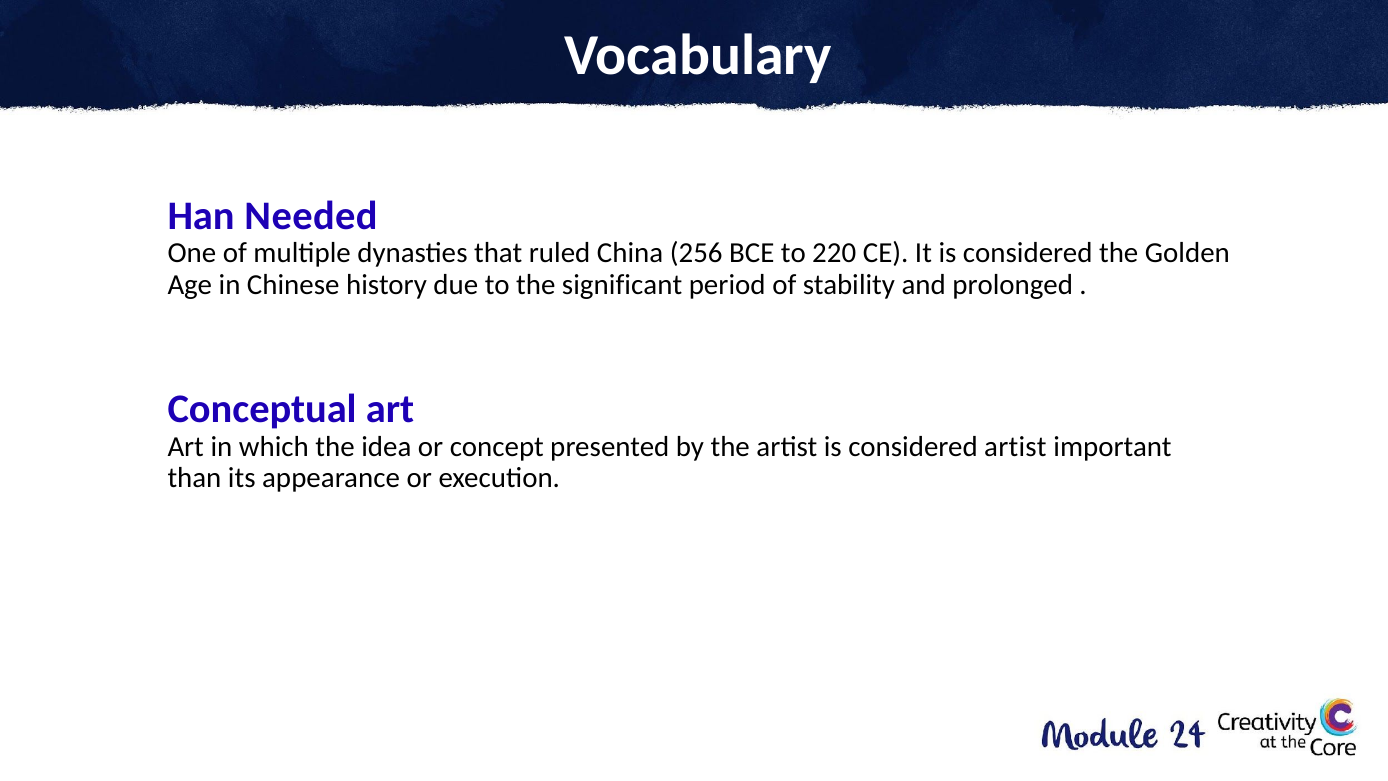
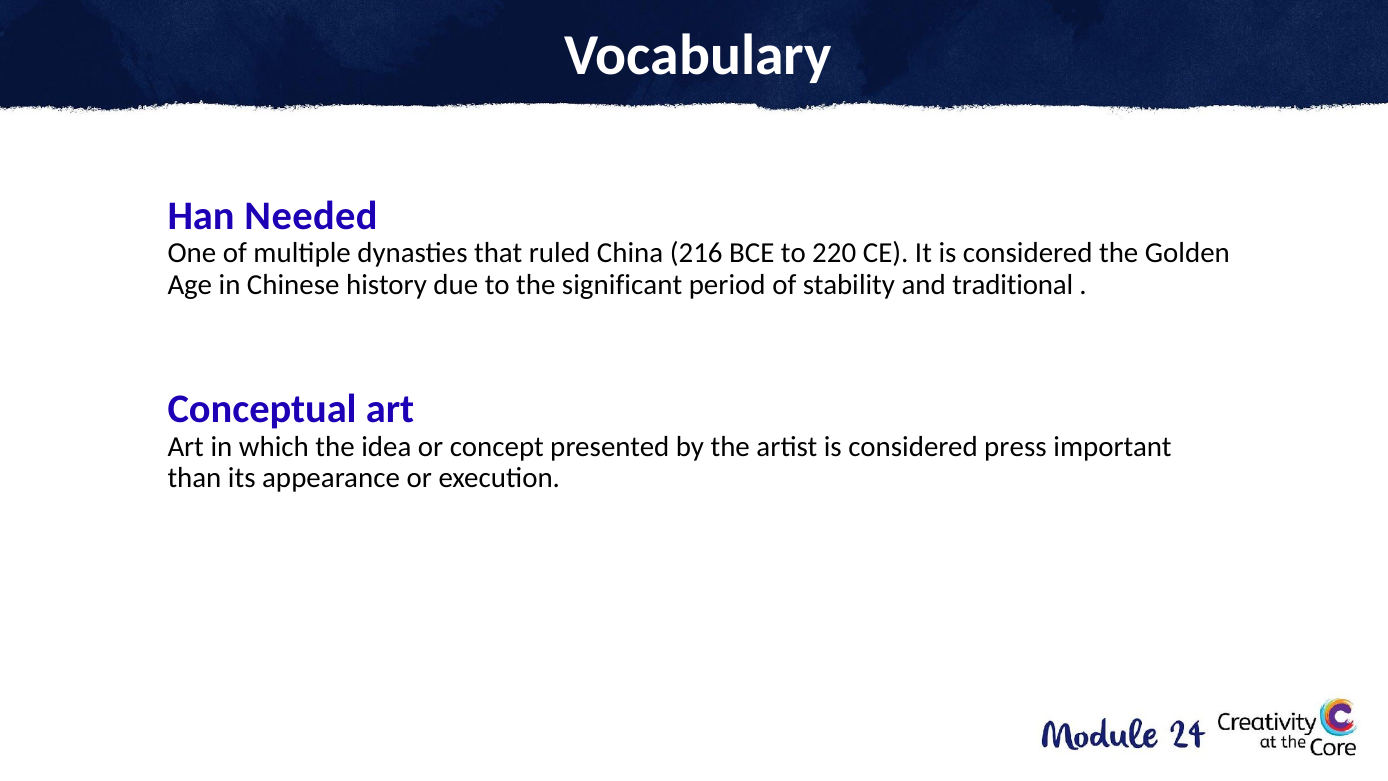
256: 256 -> 216
prolonged: prolonged -> traditional
considered artist: artist -> press
